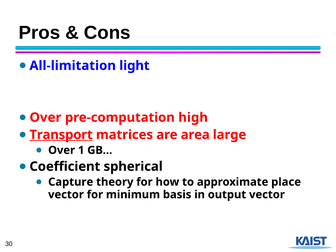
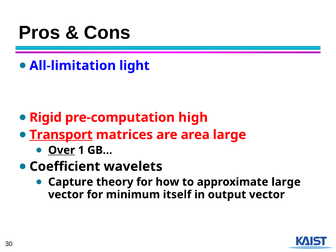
Over at (45, 117): Over -> Rigid
Over at (62, 150) underline: none -> present
spherical: spherical -> wavelets
approximate place: place -> large
basis: basis -> itself
